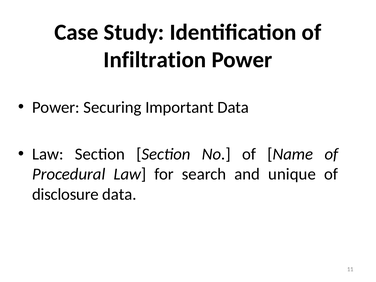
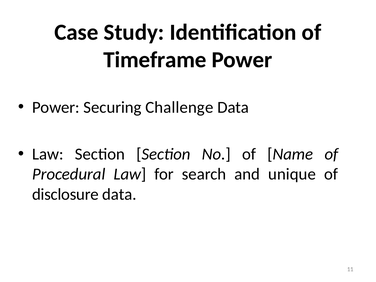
Infiltration: Infiltration -> Timeframe
Important: Important -> Challenge
